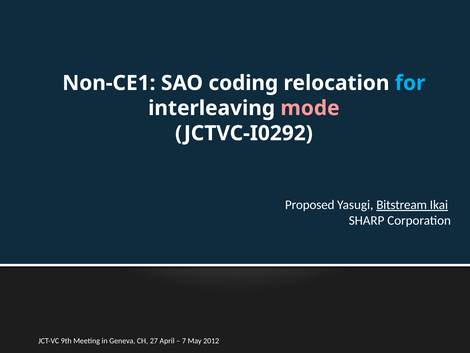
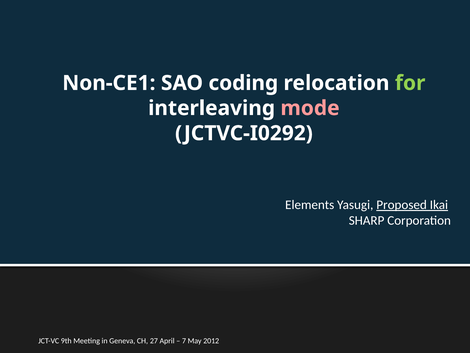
for colour: light blue -> light green
Proposed: Proposed -> Elements
Bitstream: Bitstream -> Proposed
